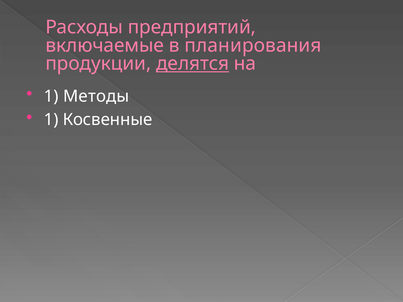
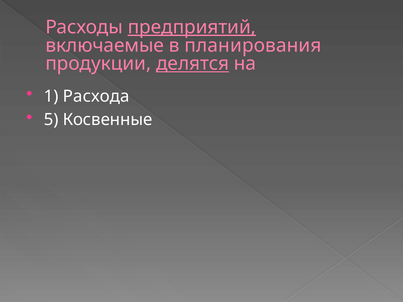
предприятий underline: none -> present
Методы: Методы -> Расхода
1 at (51, 120): 1 -> 5
